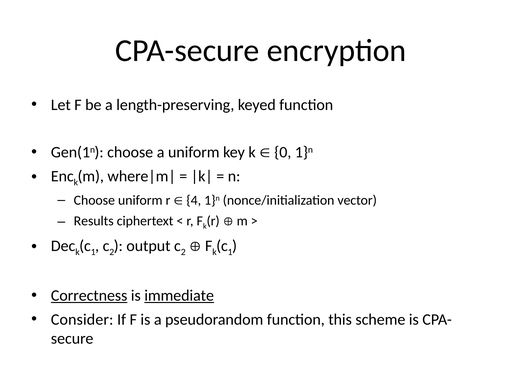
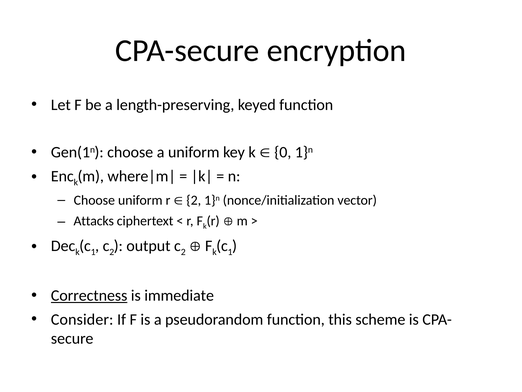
4 at (194, 200): 4 -> 2
Results: Results -> Attacks
immediate underline: present -> none
